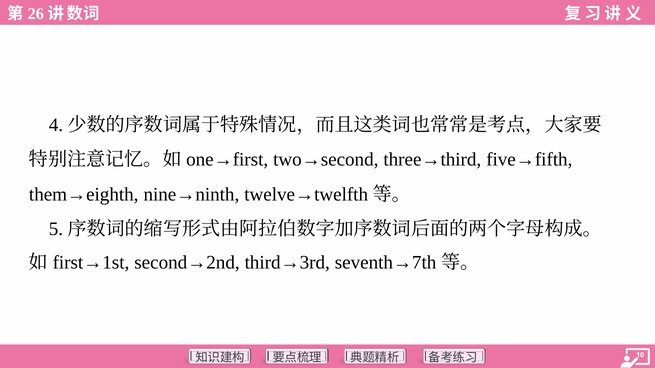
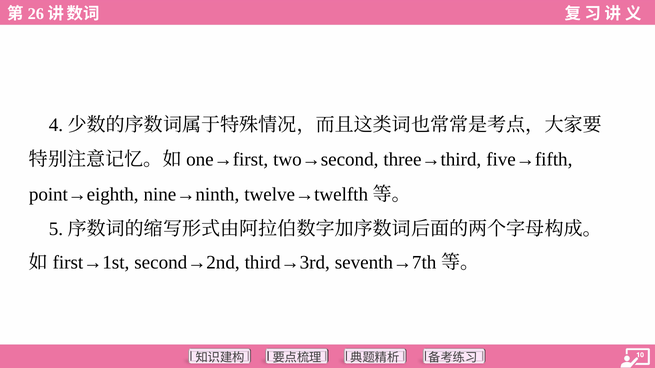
them→eighth: them→eighth -> point→eighth
